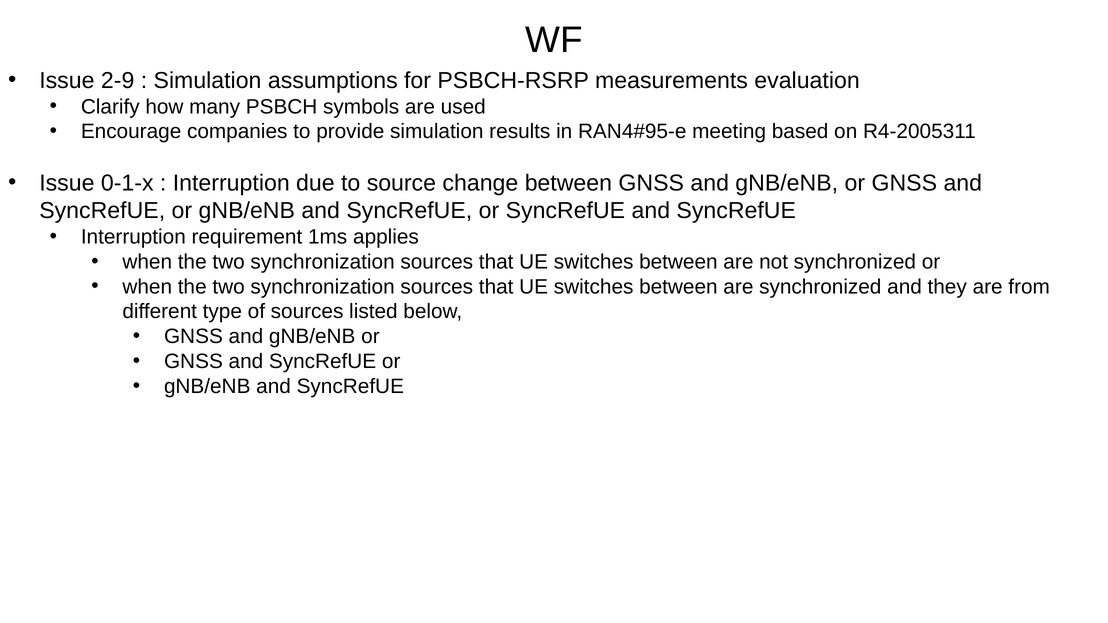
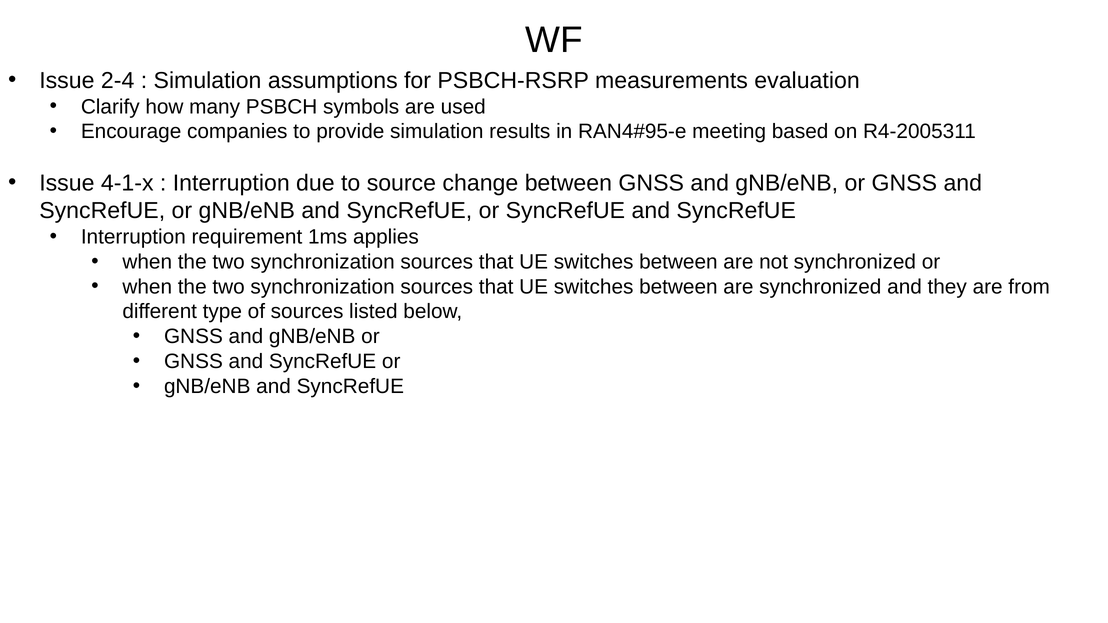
2-9: 2-9 -> 2-4
0-1-x: 0-1-x -> 4-1-x
